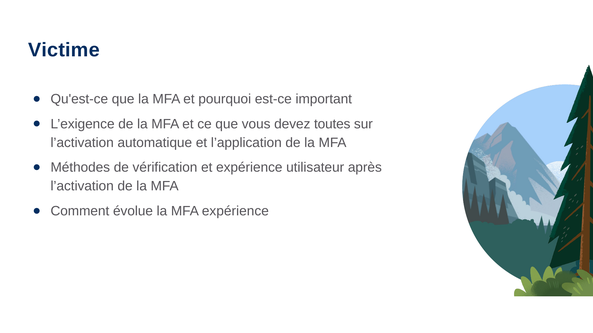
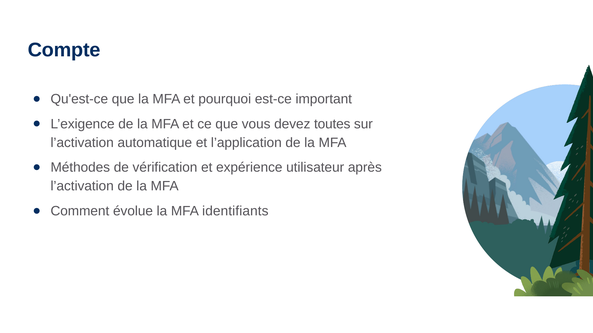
Victime: Victime -> Compte
MFA expérience: expérience -> identifiants
